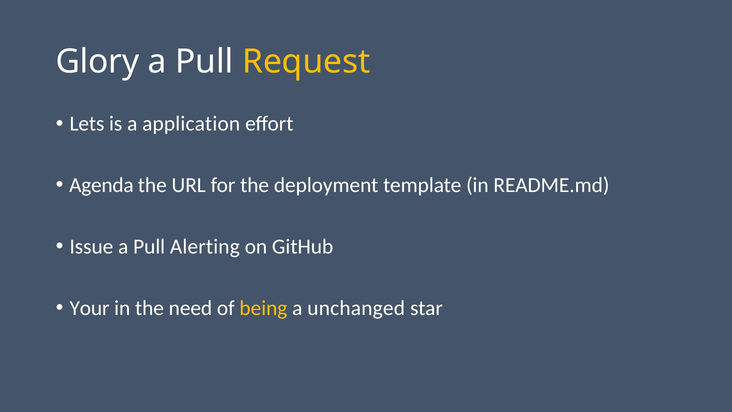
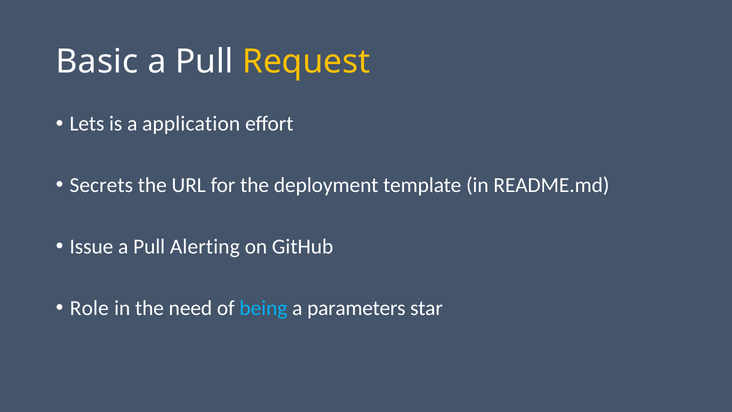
Glory: Glory -> Basic
Agenda: Agenda -> Secrets
Your: Your -> Role
being colour: yellow -> light blue
unchanged: unchanged -> parameters
